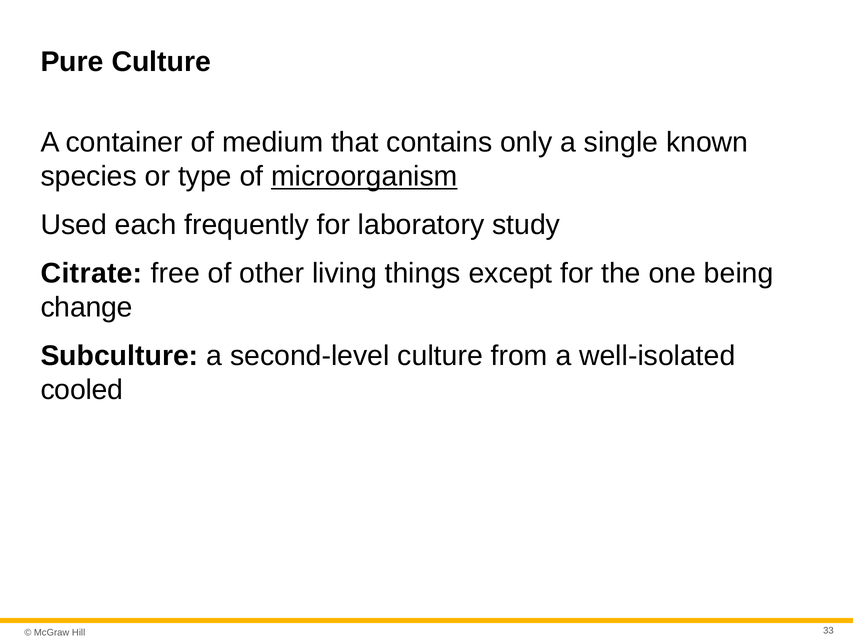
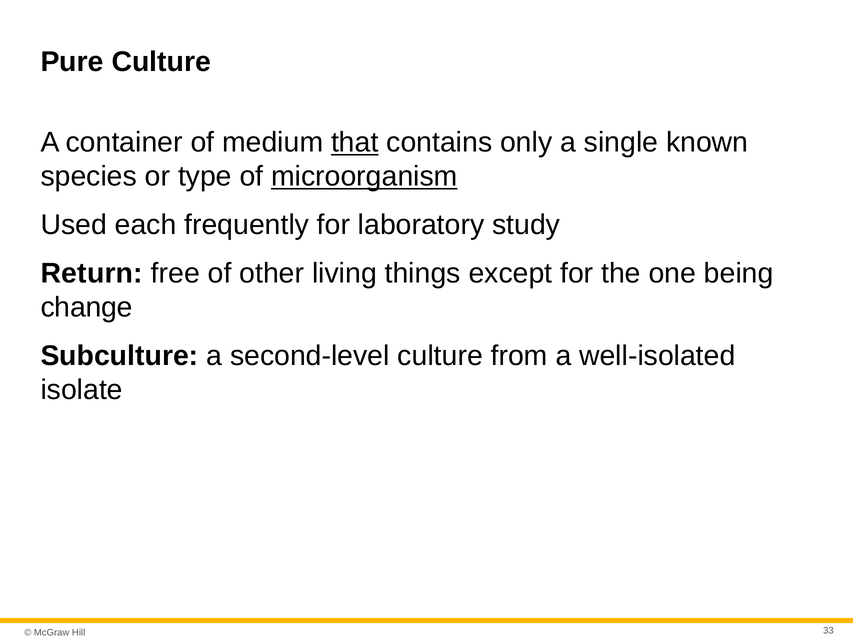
that underline: none -> present
Citrate: Citrate -> Return
cooled: cooled -> isolate
